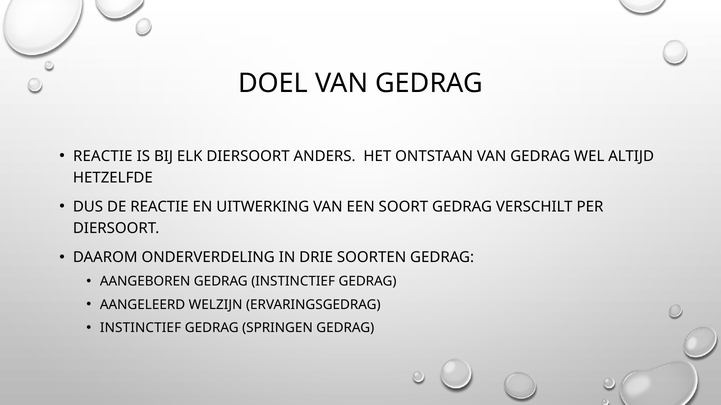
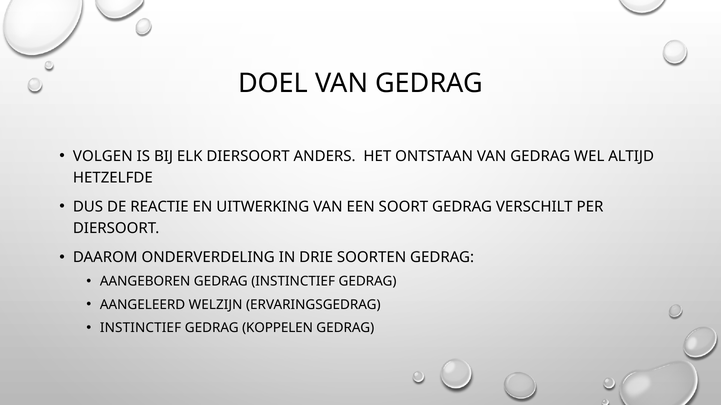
REACTIE at (103, 156): REACTIE -> VOLGEN
SPRINGEN: SPRINGEN -> KOPPELEN
